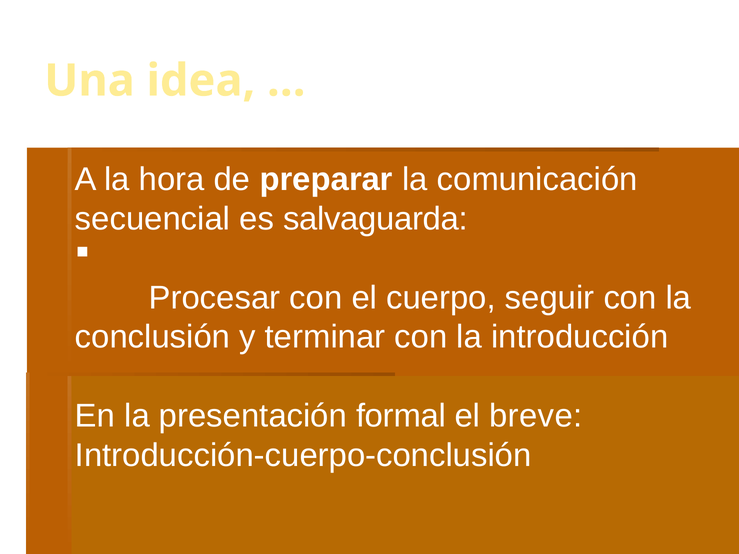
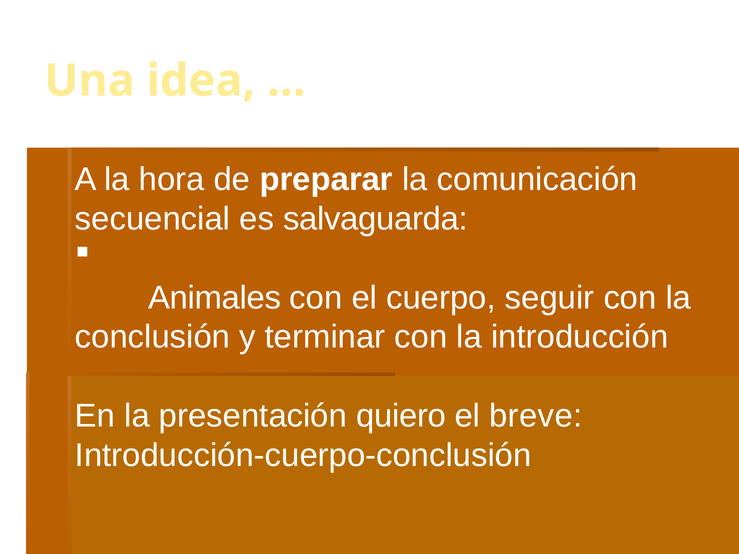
Procesar: Procesar -> Animales
formal: formal -> quiero
